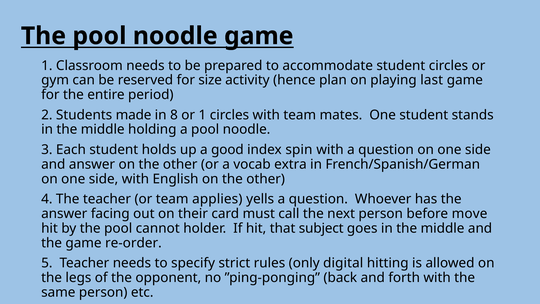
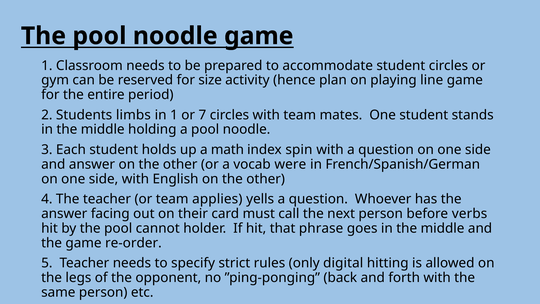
last: last -> line
made: made -> limbs
in 8: 8 -> 1
or 1: 1 -> 7
good: good -> math
extra: extra -> were
move: move -> verbs
subject: subject -> phrase
